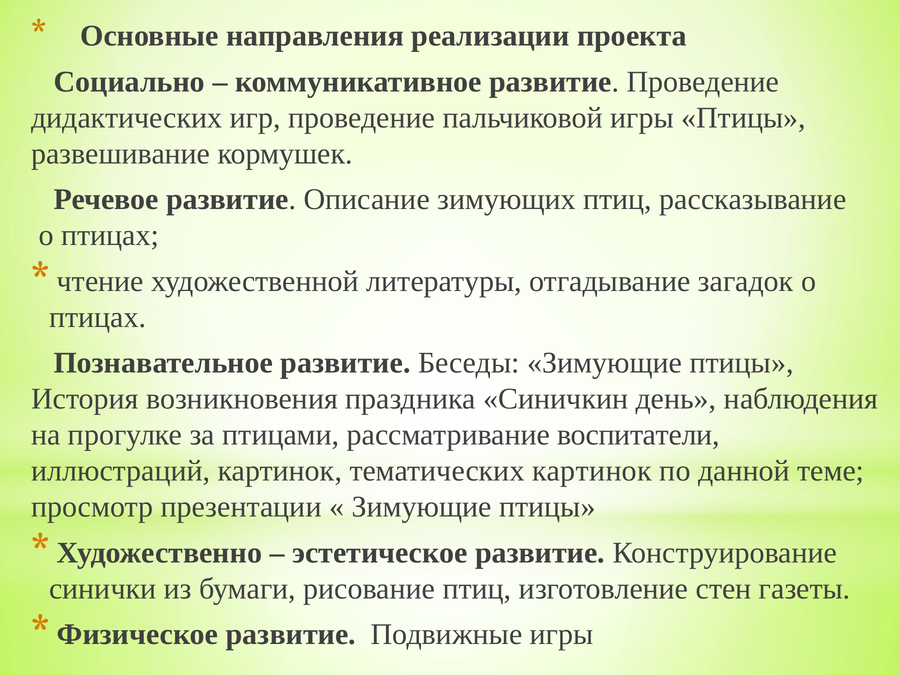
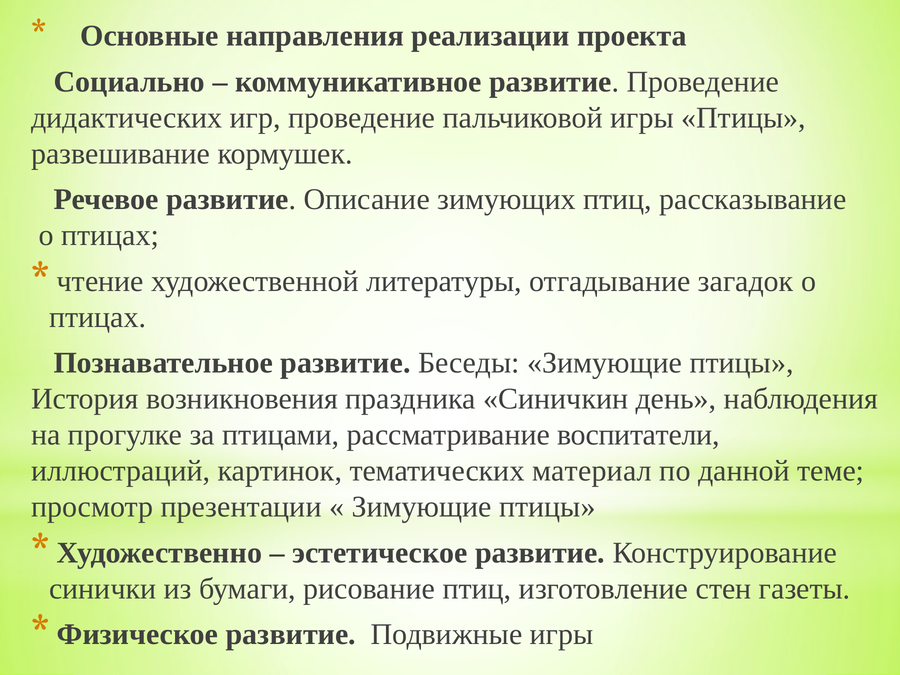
тематических картинок: картинок -> материал
